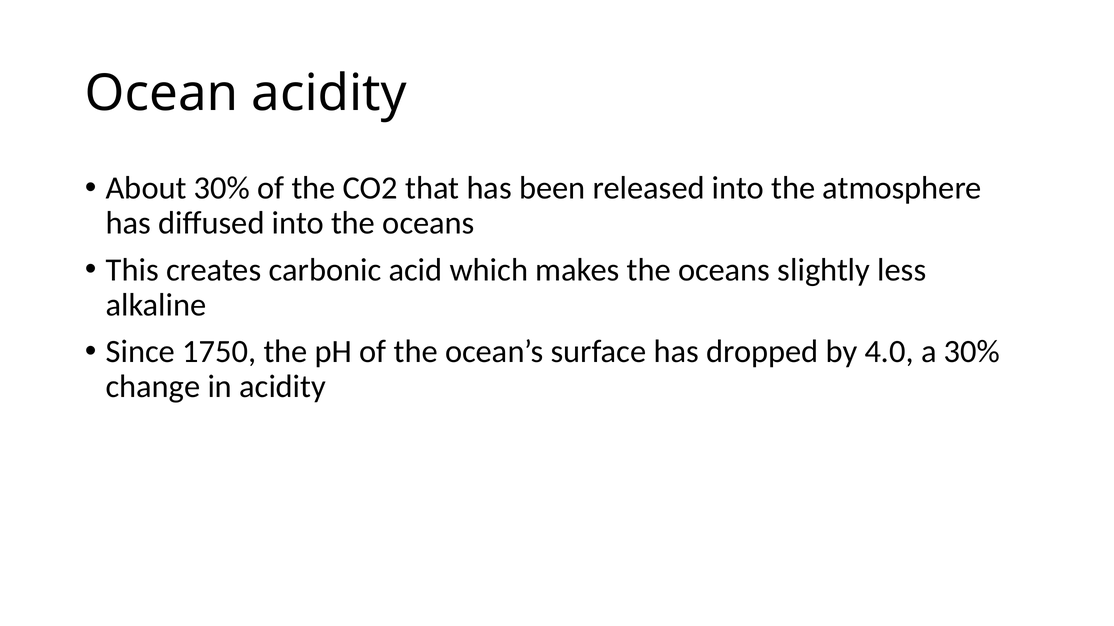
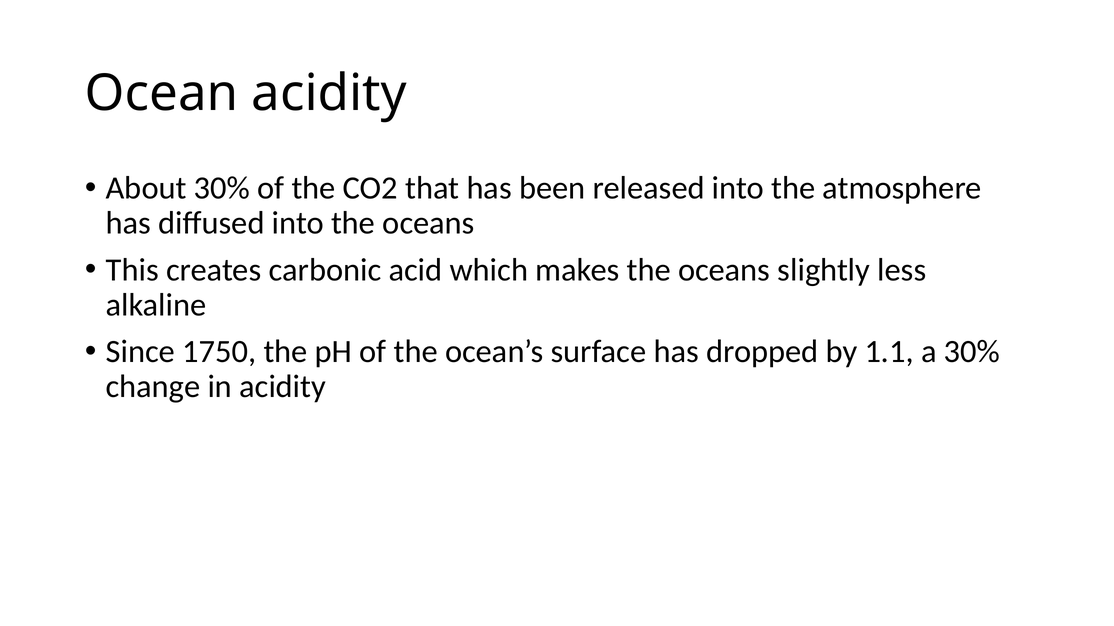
4.0: 4.0 -> 1.1
